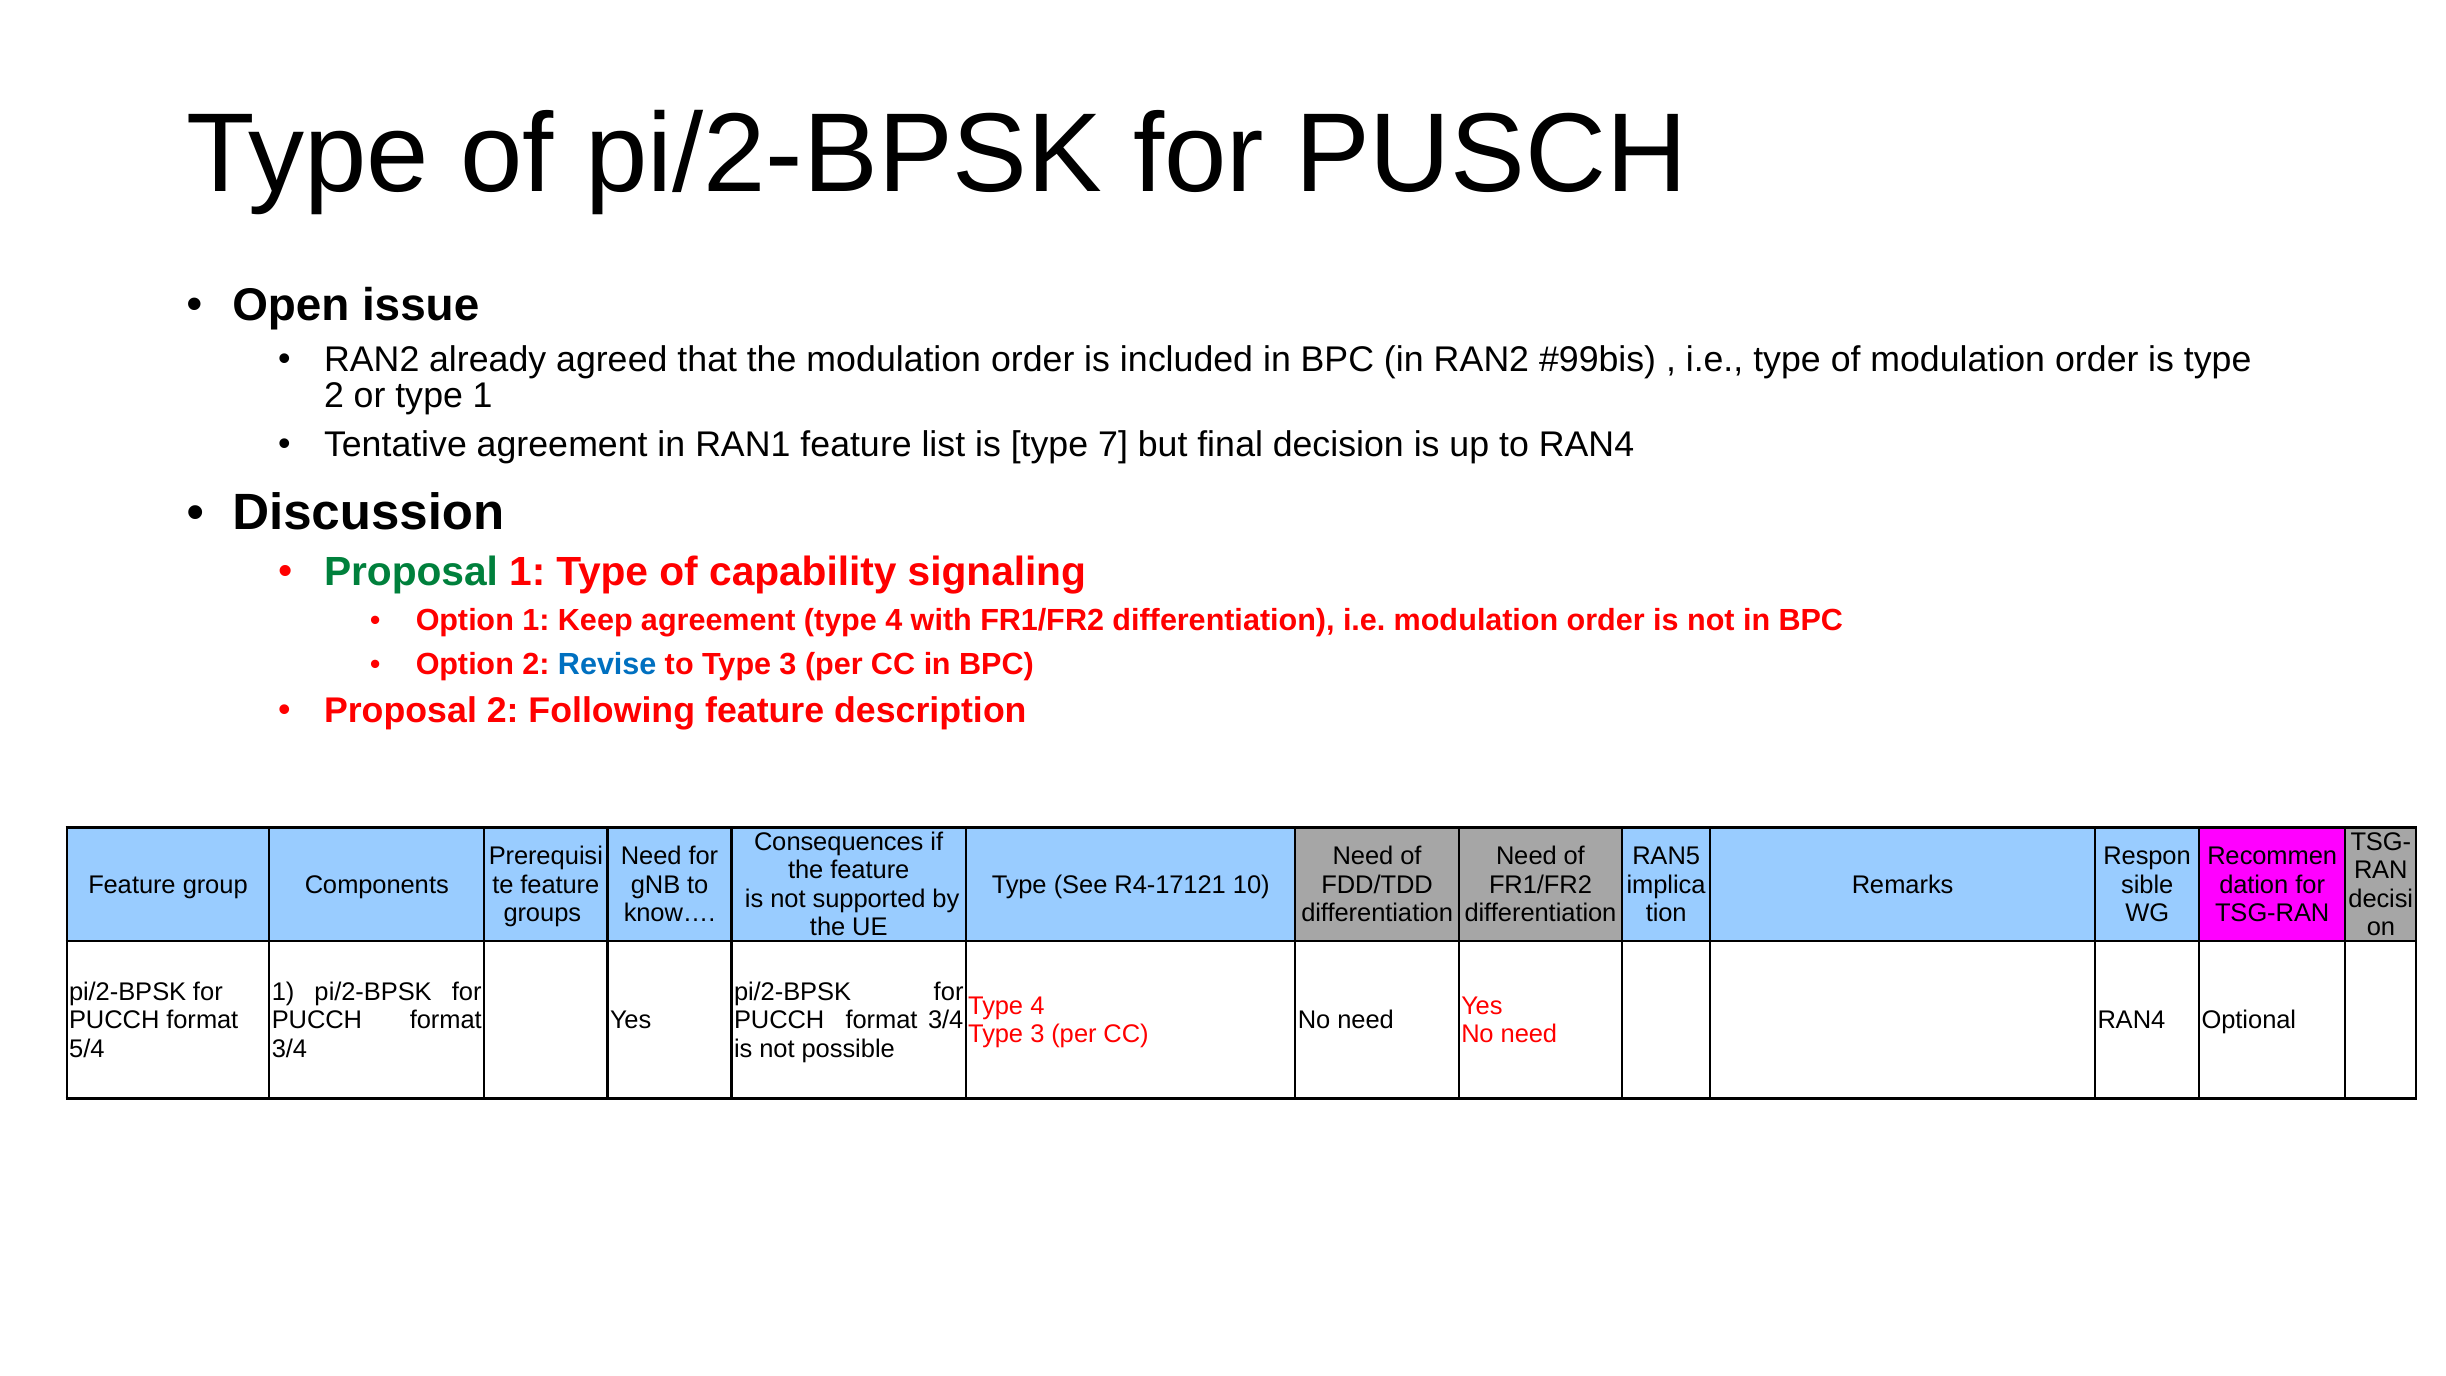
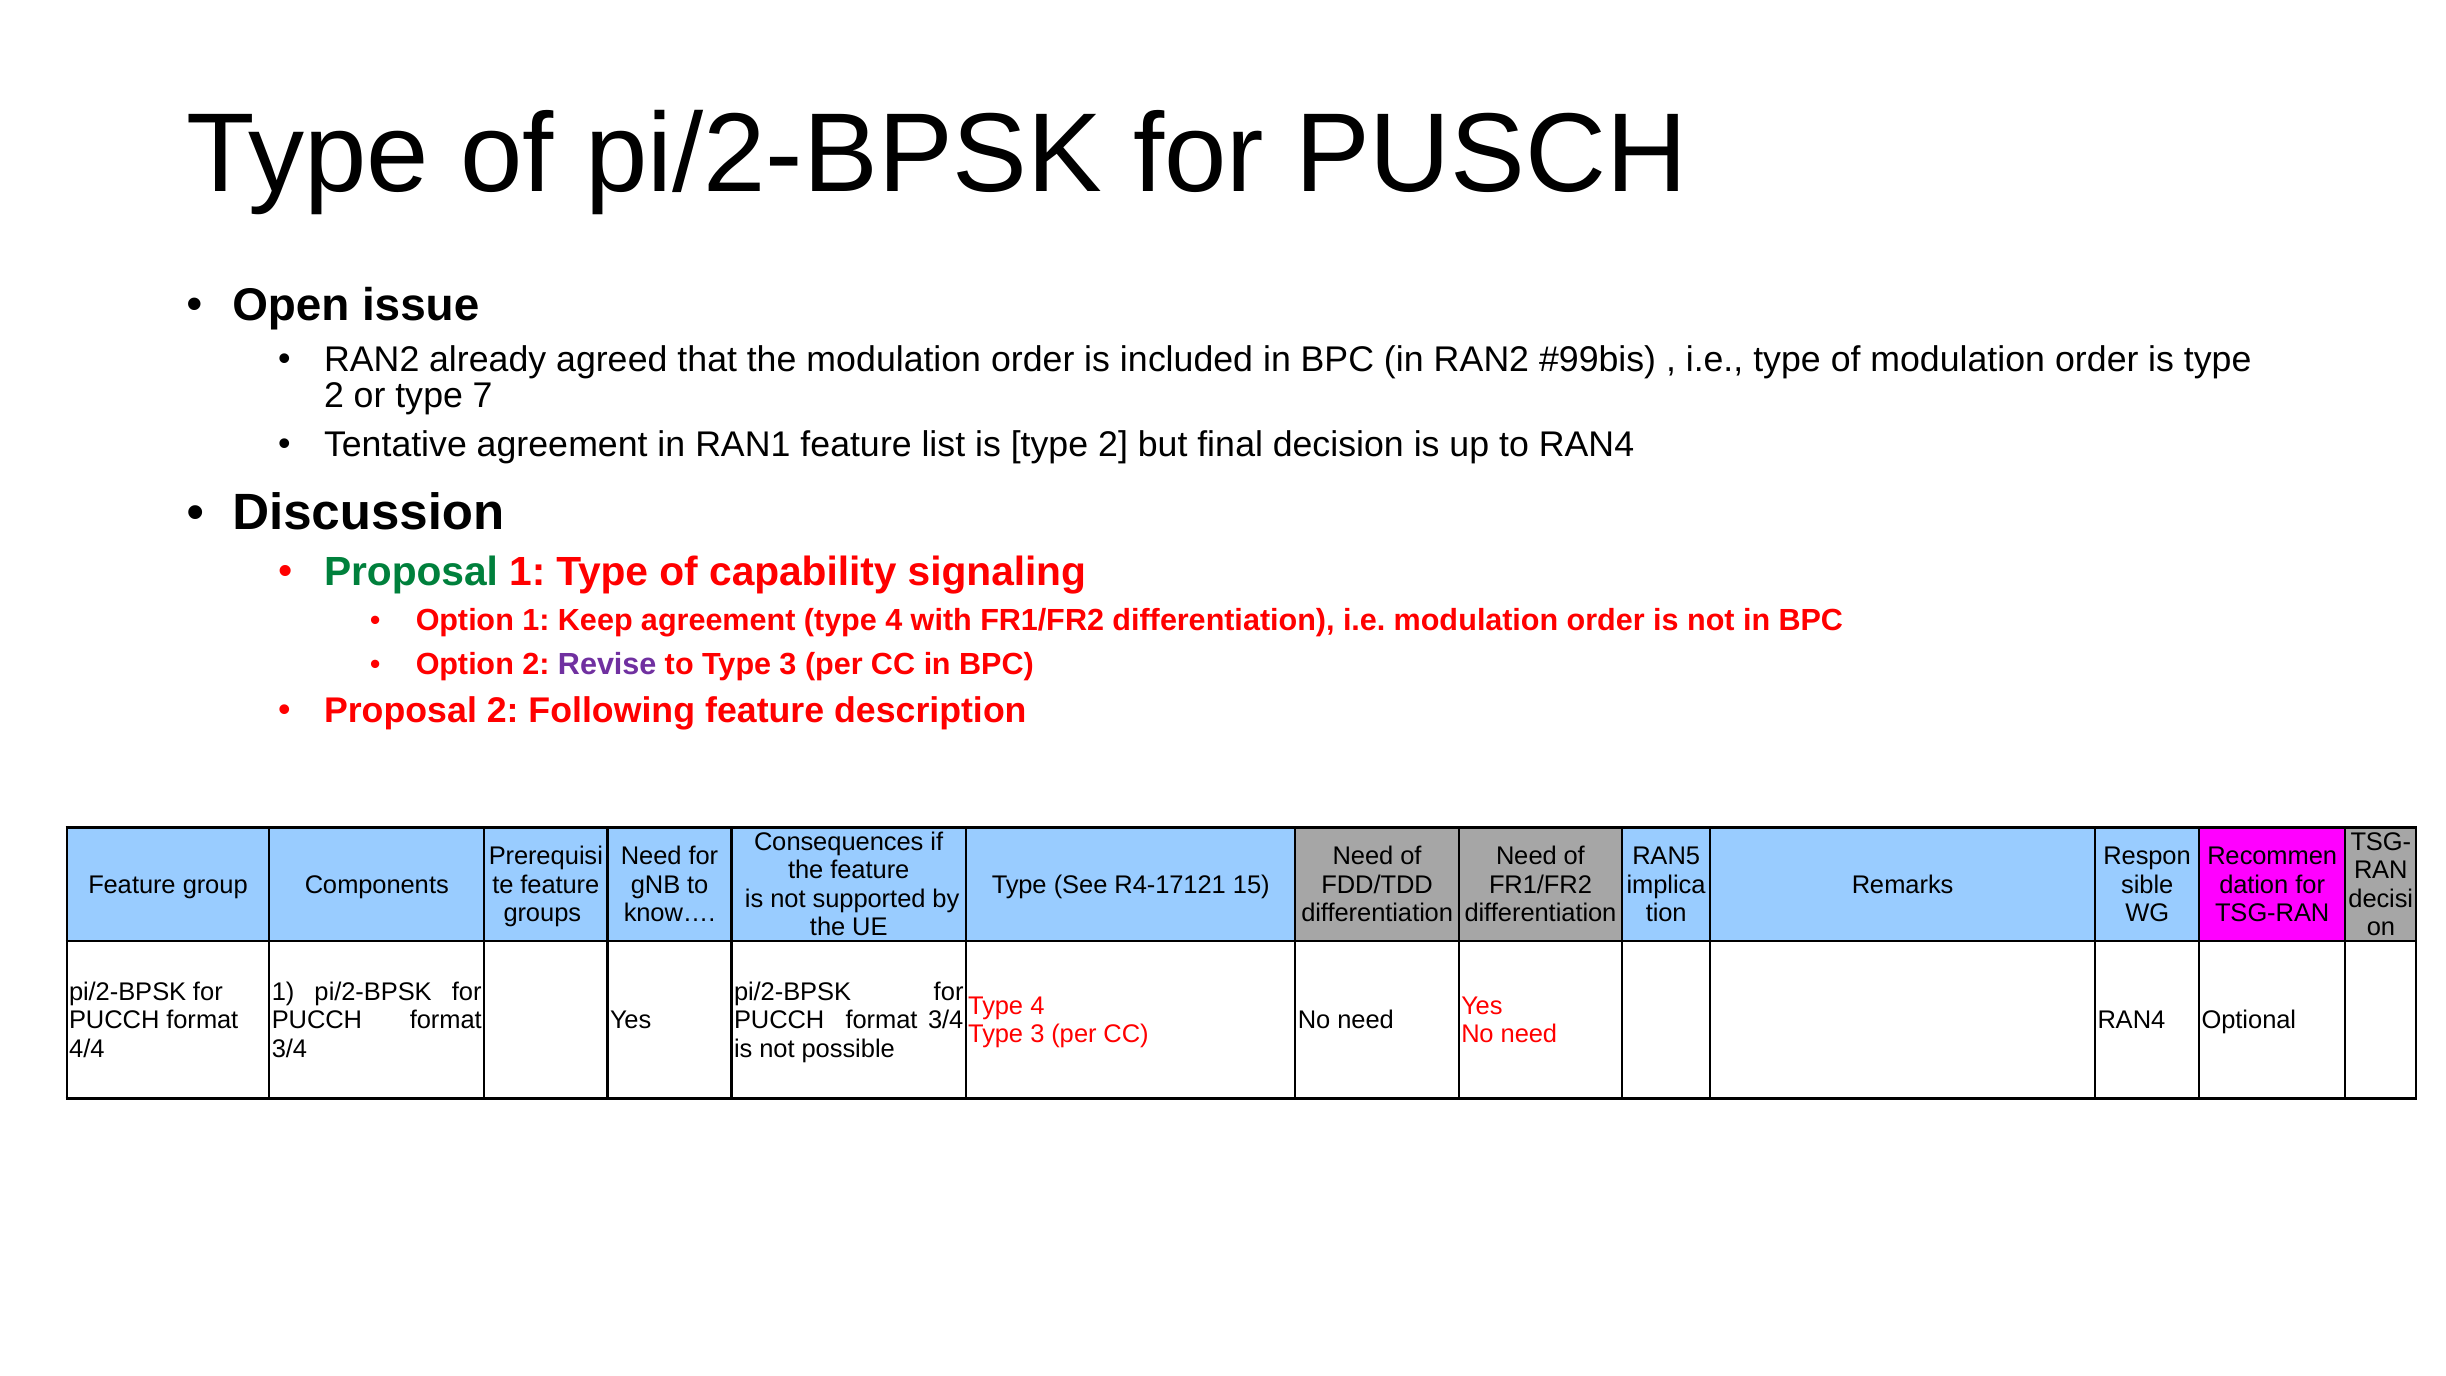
type 1: 1 -> 7
list is type 7: 7 -> 2
Revise colour: blue -> purple
10: 10 -> 15
5/4: 5/4 -> 4/4
